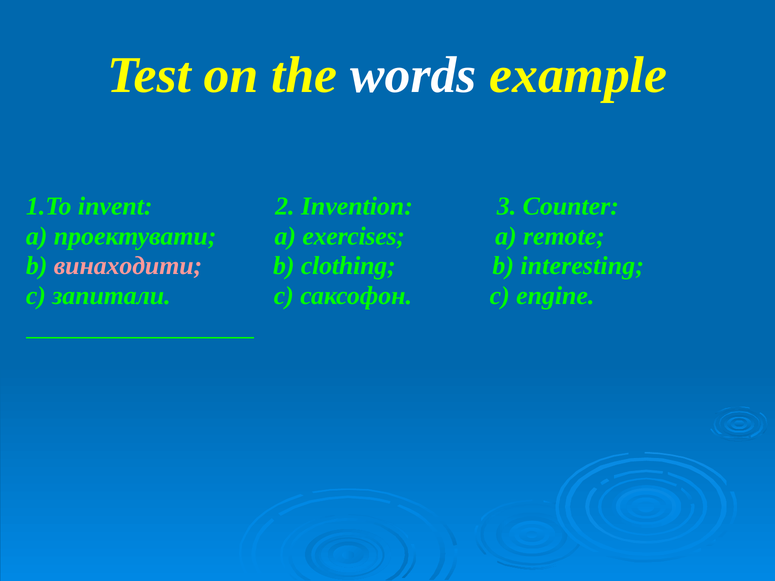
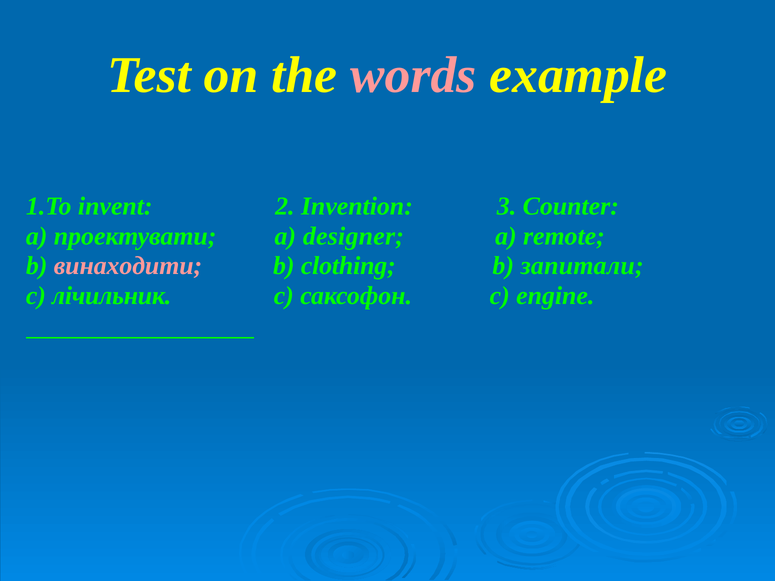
words colour: white -> pink
exercises: exercises -> designer
interesting: interesting -> запитали
запитали: запитали -> лічильник
